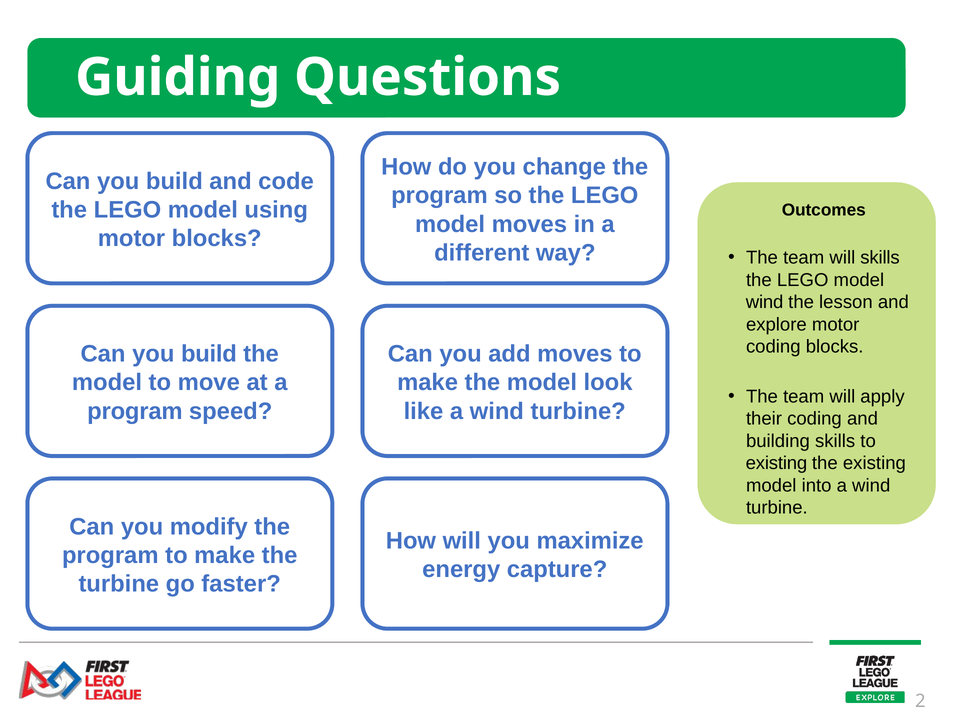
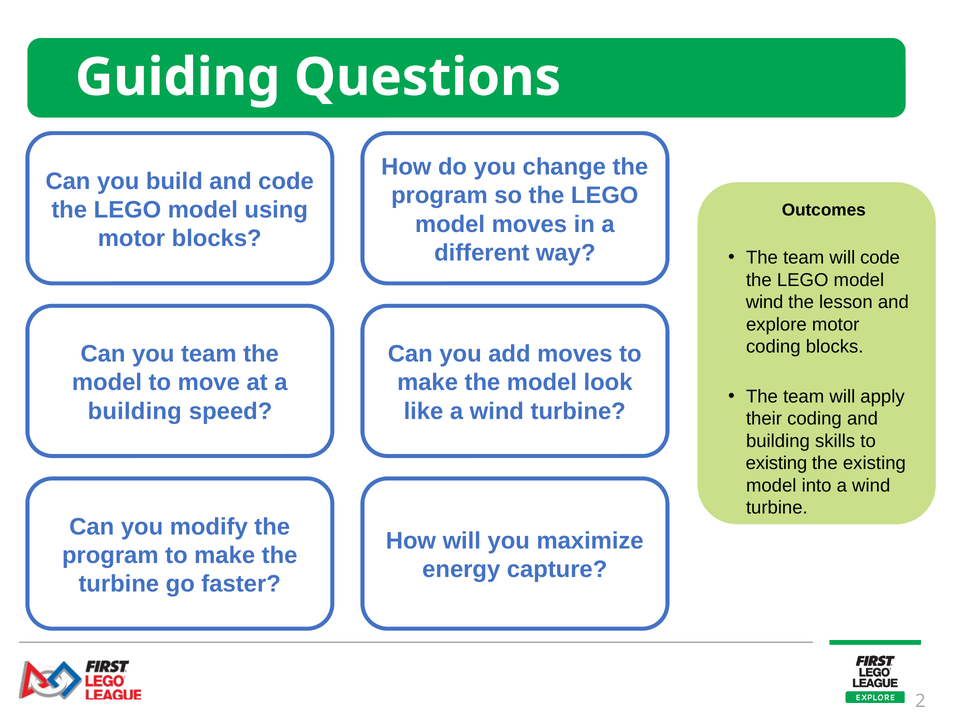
will skills: skills -> code
build at (209, 354): build -> team
program at (135, 411): program -> building
